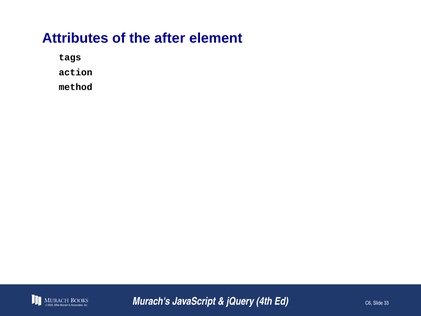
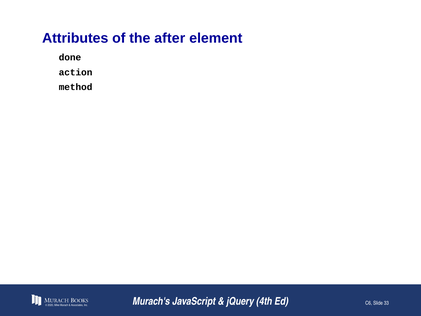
tags: tags -> done
